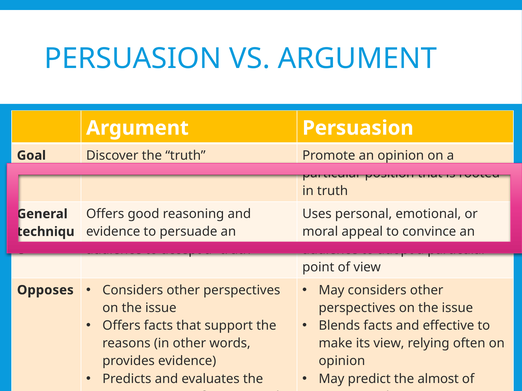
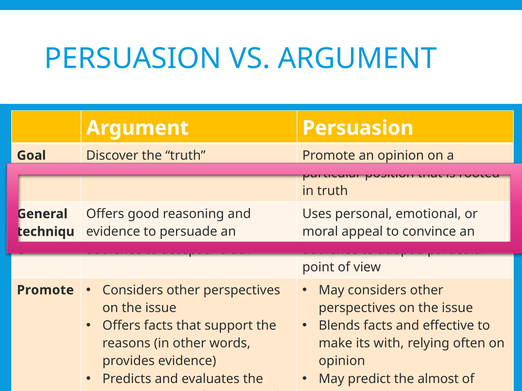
Opposes at (45, 290): Opposes -> Promote
its view: view -> with
